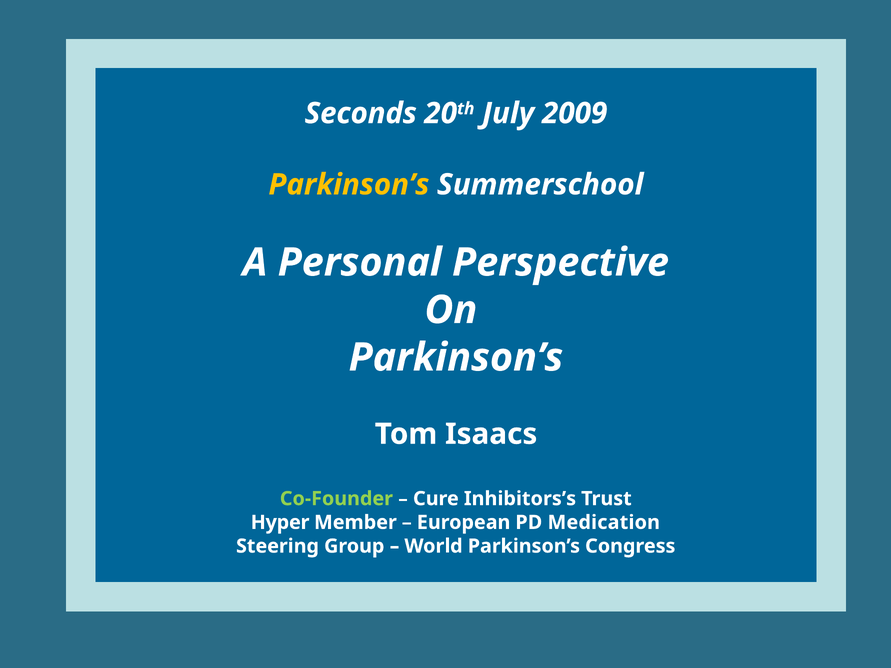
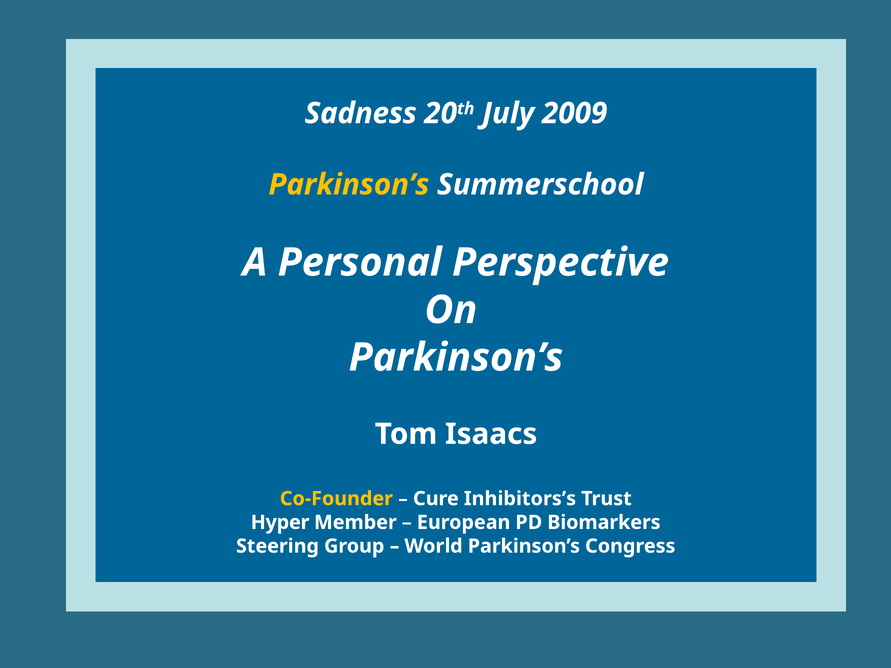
Seconds: Seconds -> Sadness
Co-Founder colour: light green -> yellow
Medication: Medication -> Biomarkers
